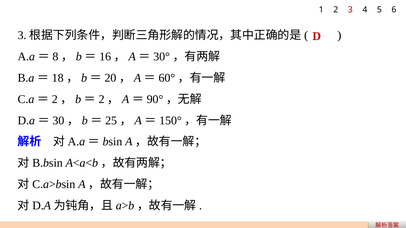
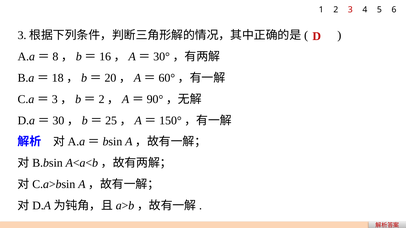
2 at (55, 99): 2 -> 3
